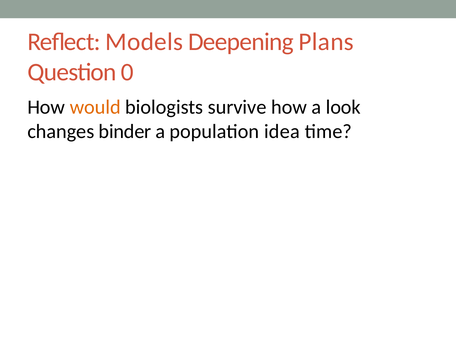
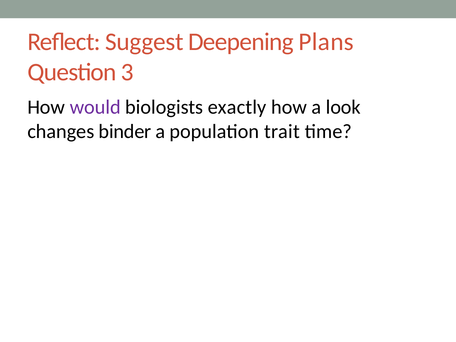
Models: Models -> Suggest
0: 0 -> 3
would colour: orange -> purple
survive: survive -> exactly
idea: idea -> trait
